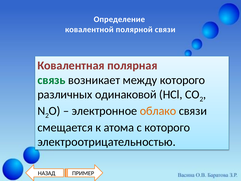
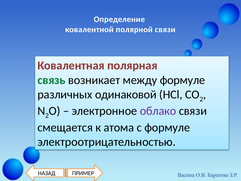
между которого: которого -> формуле
облако colour: orange -> purple
с которого: которого -> формуле
